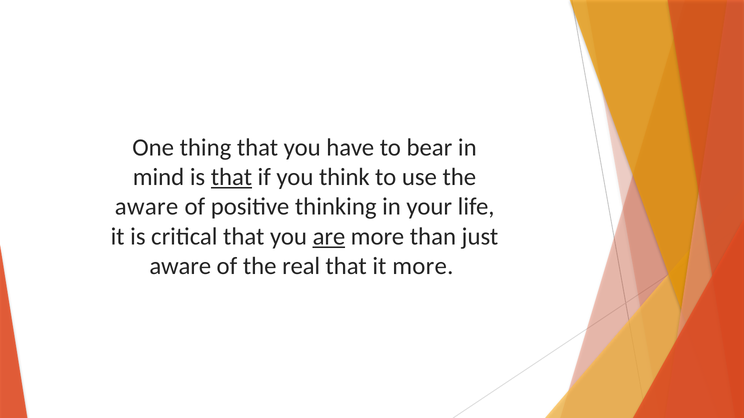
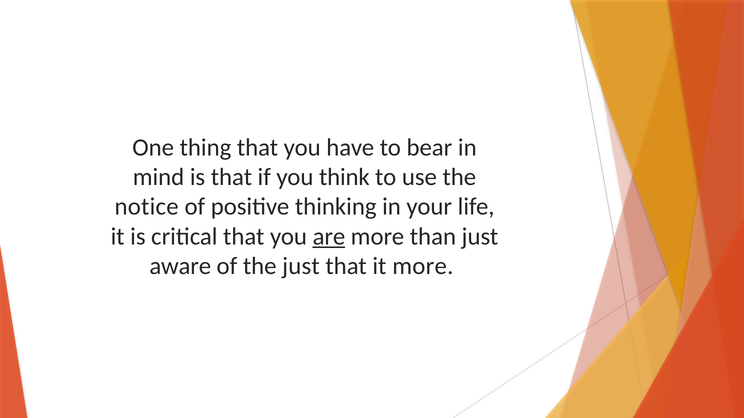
that at (231, 177) underline: present -> none
aware at (147, 207): aware -> notice
the real: real -> just
